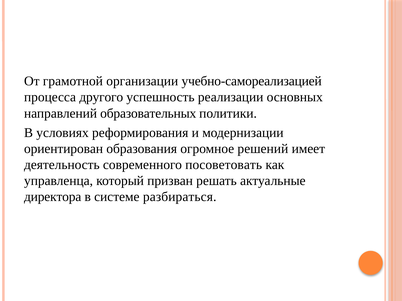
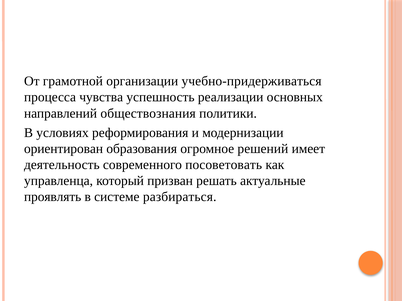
учебно-самореализацией: учебно-самореализацией -> учебно-придерживаться
другого: другого -> чувства
образовательных: образовательных -> обществознания
директора: директора -> проявлять
